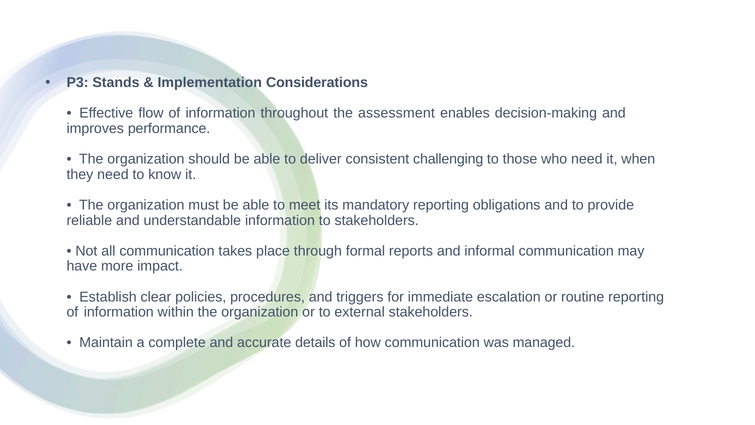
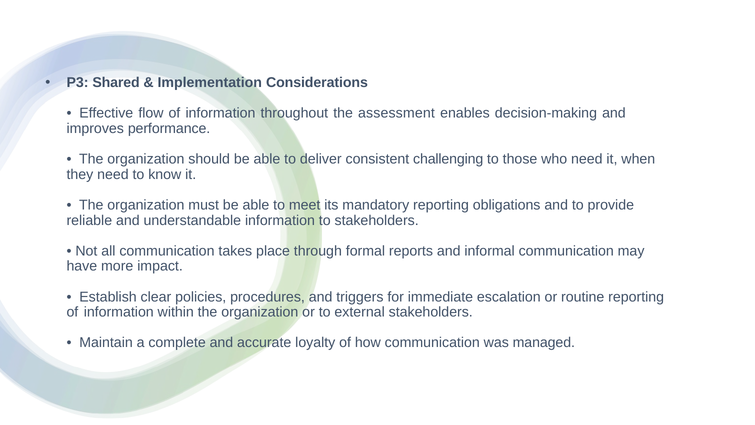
Stands: Stands -> Shared
details: details -> loyalty
